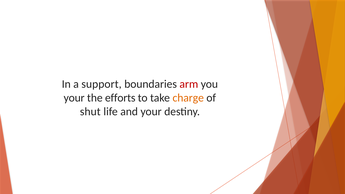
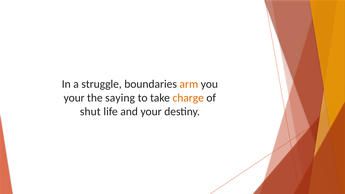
support: support -> struggle
arm colour: red -> orange
efforts: efforts -> saying
